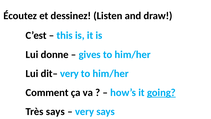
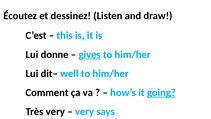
gives underline: none -> present
dit– very: very -> well
Très says: says -> very
